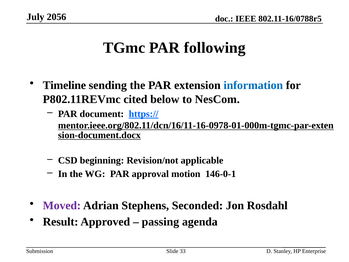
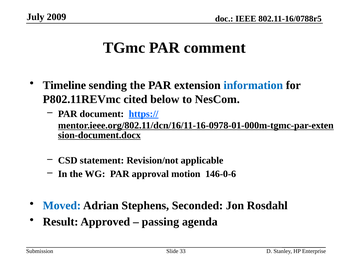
2056: 2056 -> 2009
following: following -> comment
beginning: beginning -> statement
146-0-1: 146-0-1 -> 146-0-6
Moved colour: purple -> blue
